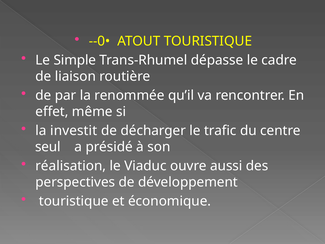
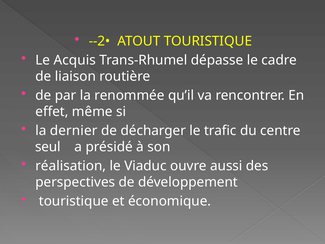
--0•: --0• -> --2•
Simple: Simple -> Acquis
investit: investit -> dernier
